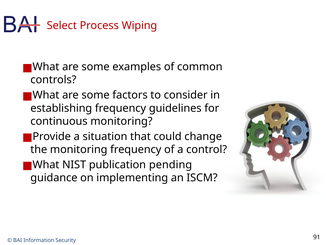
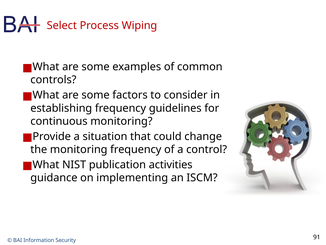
pending: pending -> activities
